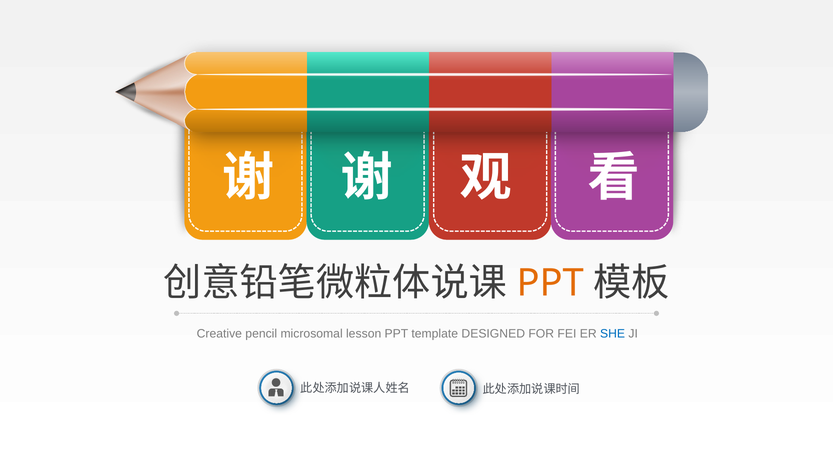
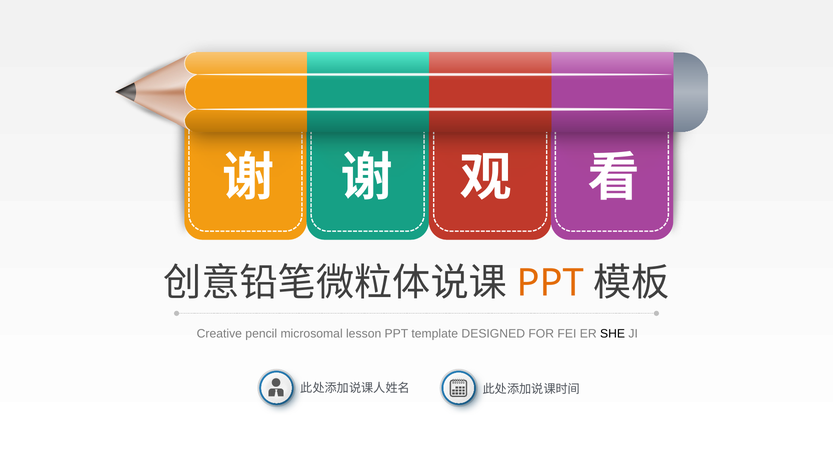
SHE colour: blue -> black
